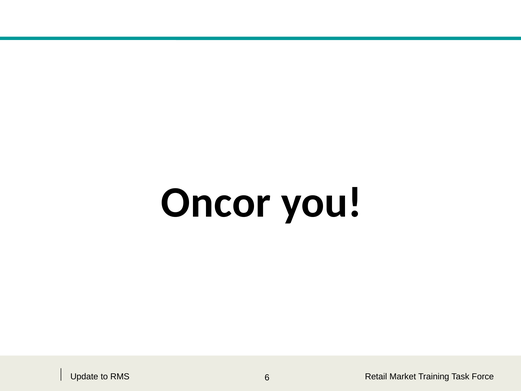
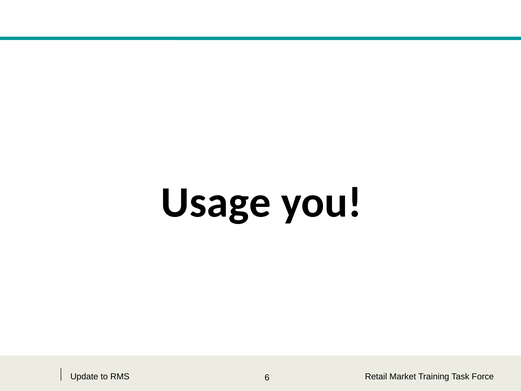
Oncor: Oncor -> Usage
